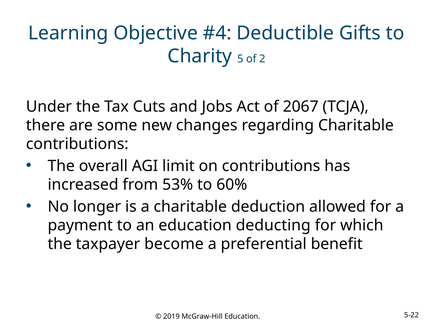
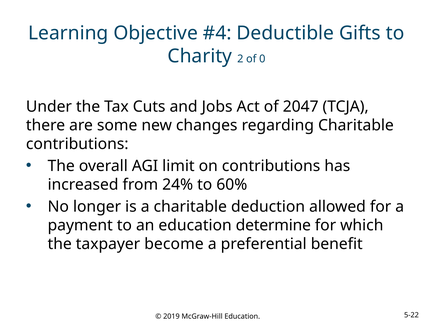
5: 5 -> 2
2: 2 -> 0
2067: 2067 -> 2047
53%: 53% -> 24%
deducting: deducting -> determine
